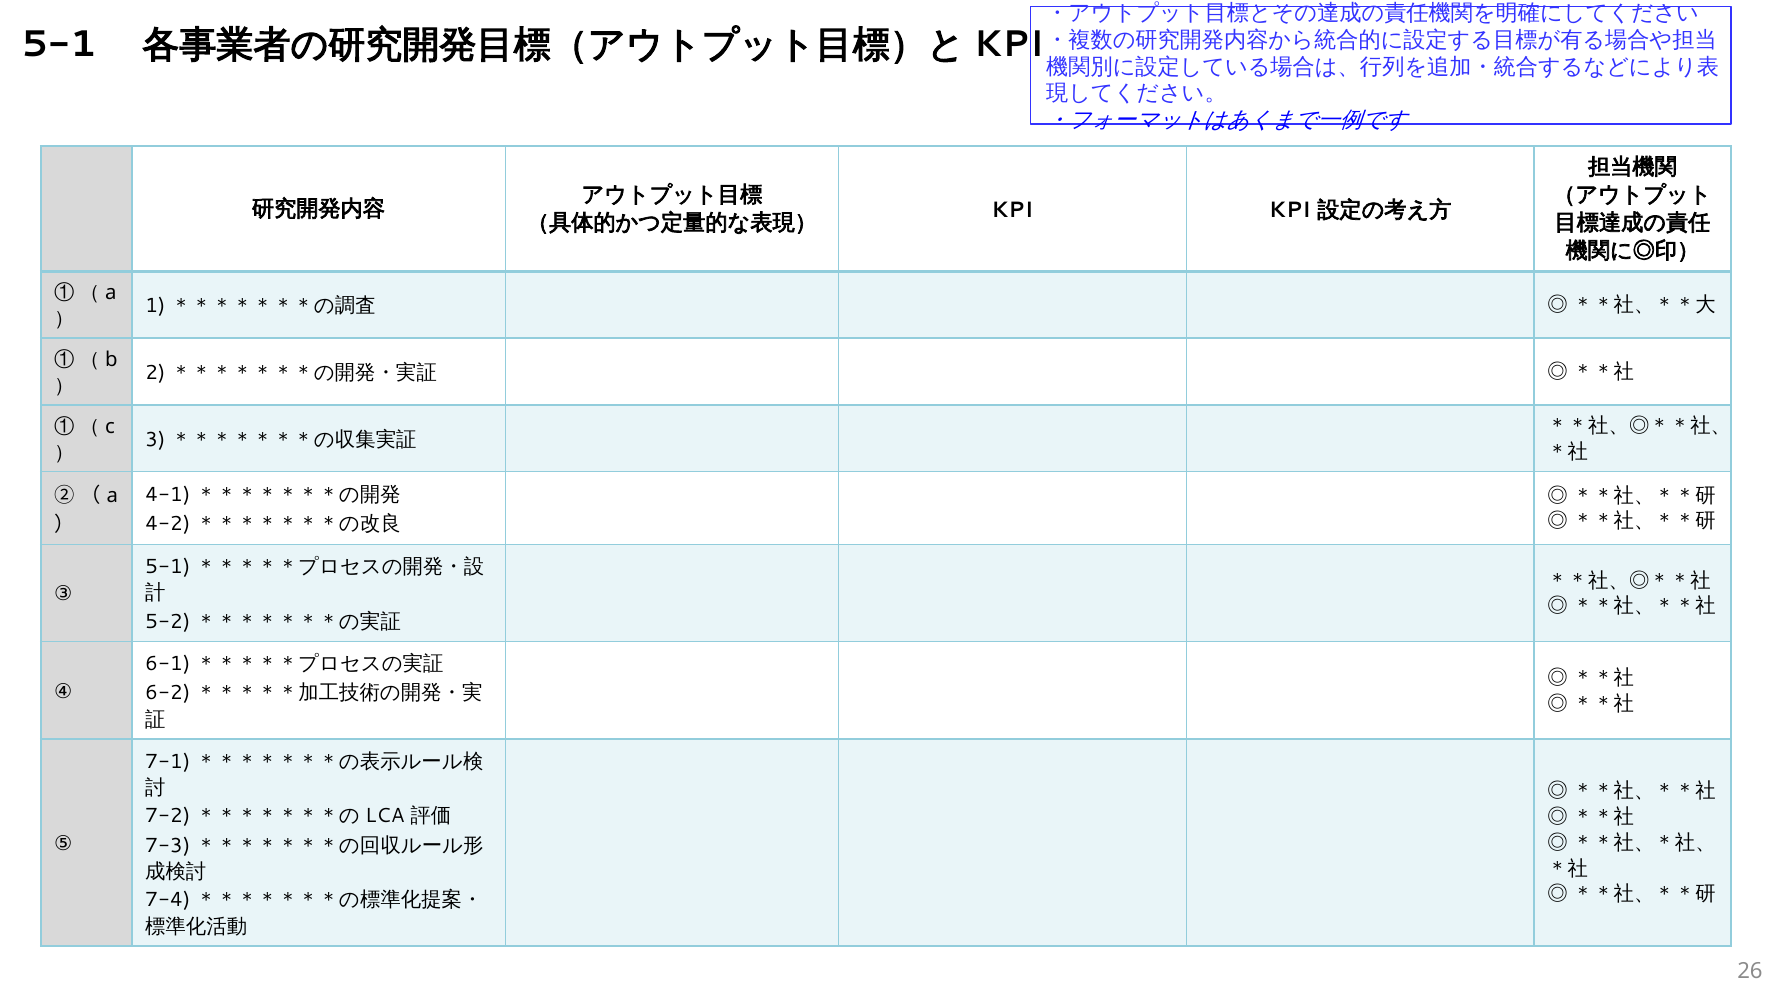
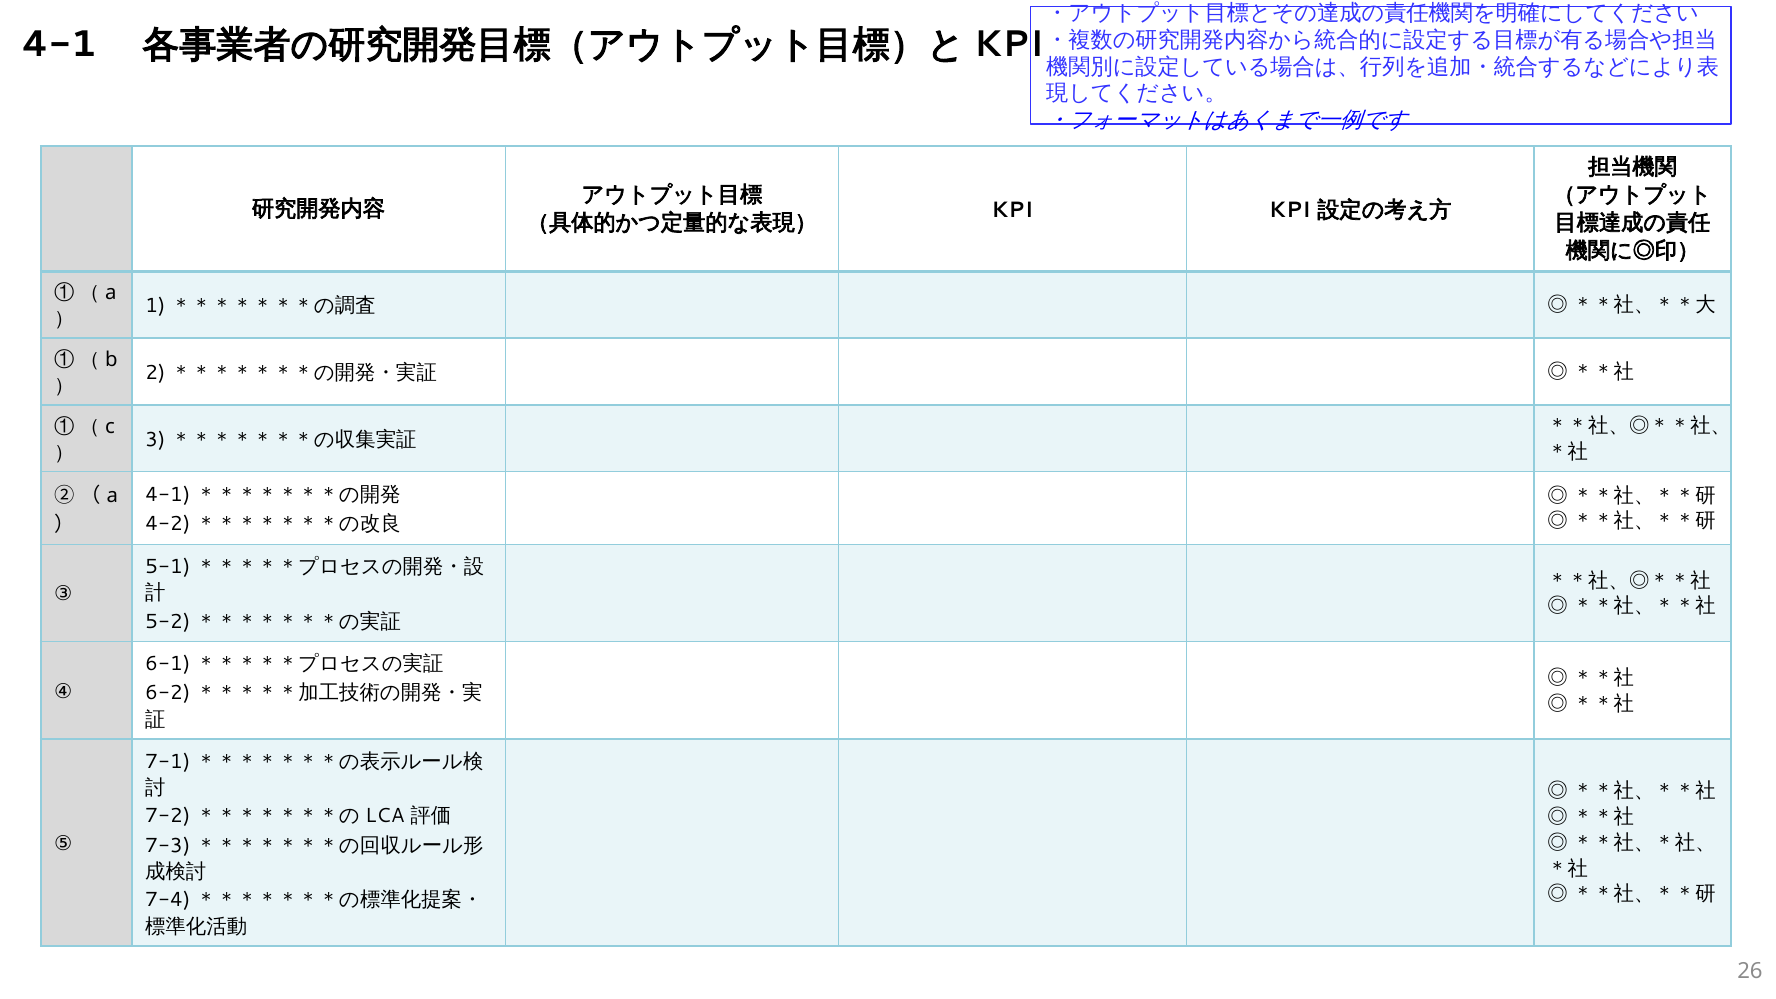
5-1 at (59, 45): 5-1 -> 4-1
